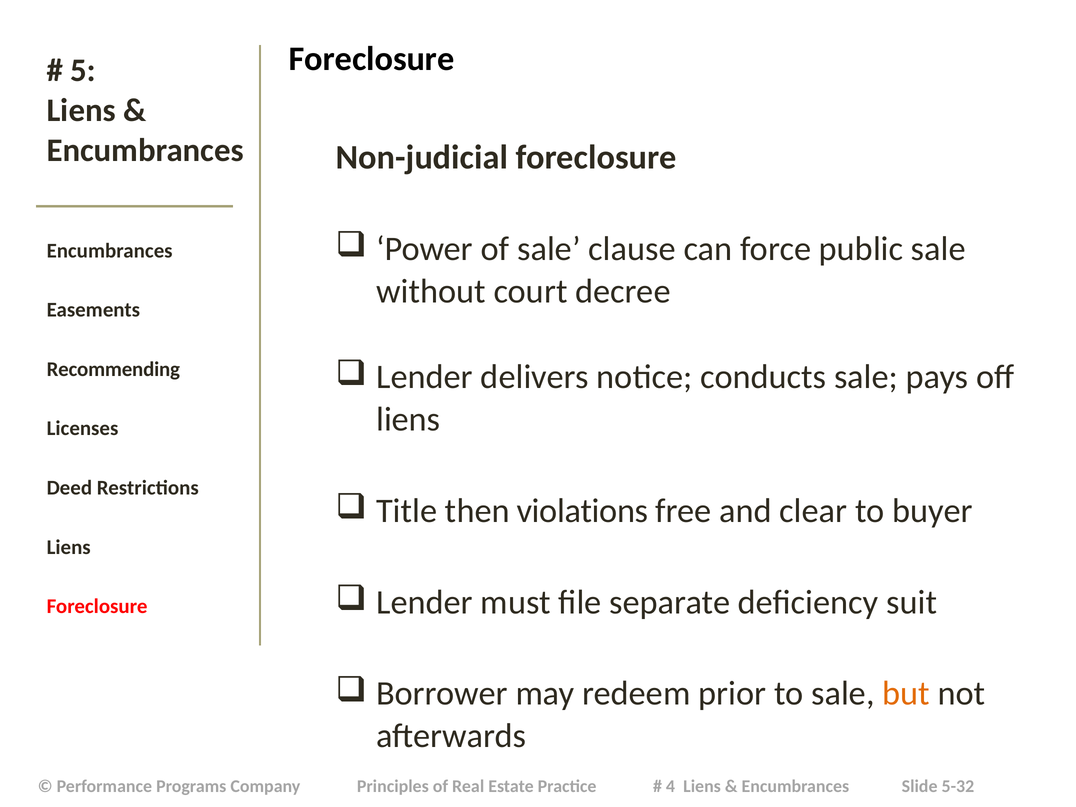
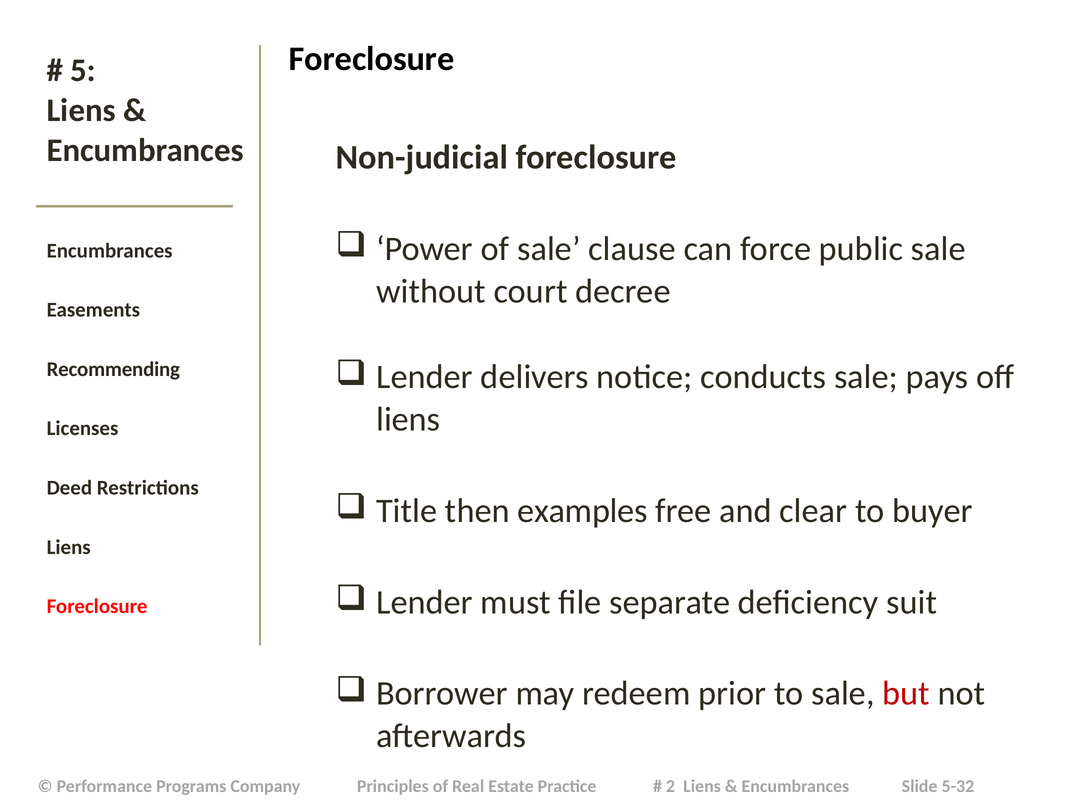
violations: violations -> examples
but colour: orange -> red
4: 4 -> 2
